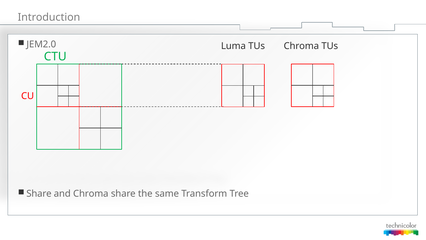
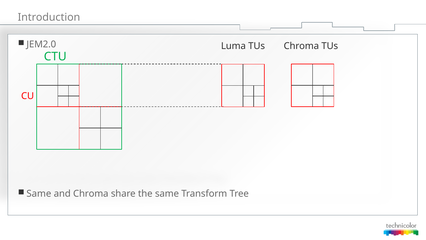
Share at (39, 193): Share -> Same
